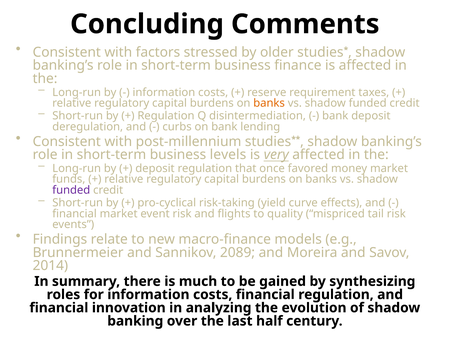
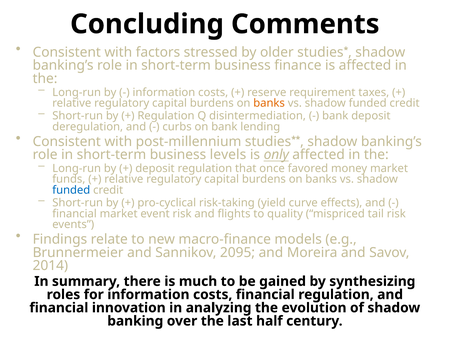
very: very -> only
funded at (71, 190) colour: purple -> blue
2089: 2089 -> 2095
